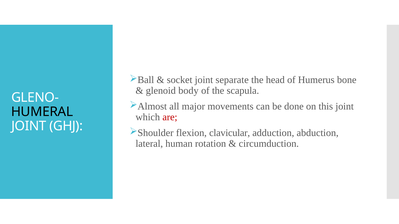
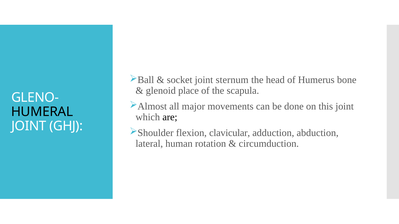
separate: separate -> sternum
body: body -> place
are colour: red -> black
